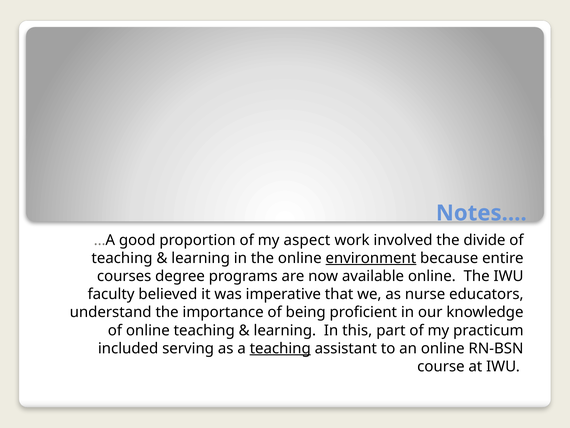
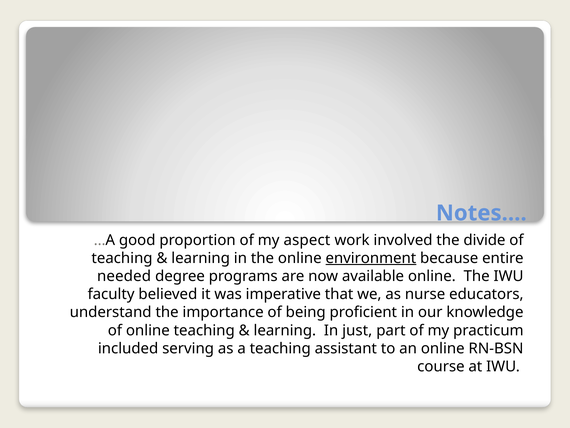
courses: courses -> needed
this: this -> just
teaching at (280, 348) underline: present -> none
